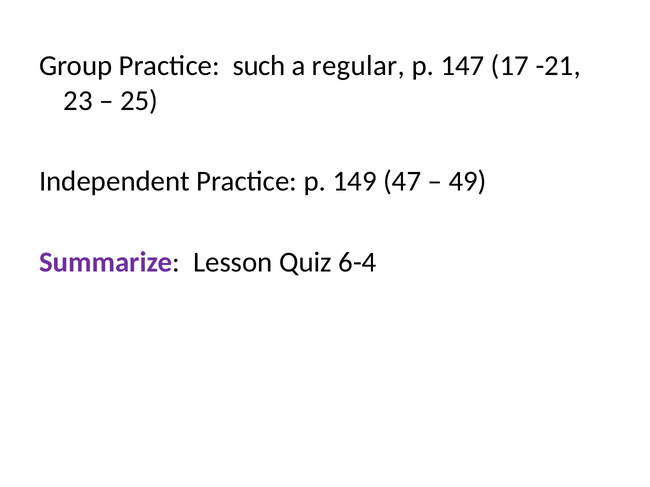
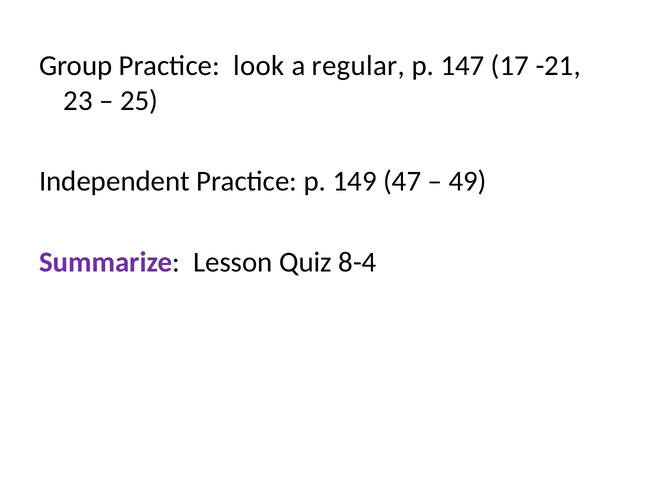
such: such -> look
6-4: 6-4 -> 8-4
